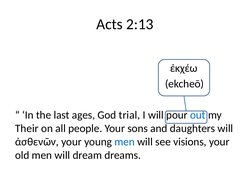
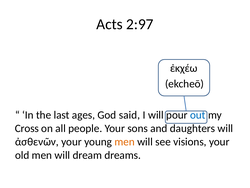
2:13: 2:13 -> 2:97
trial: trial -> said
Their: Their -> Cross
men at (125, 141) colour: blue -> orange
